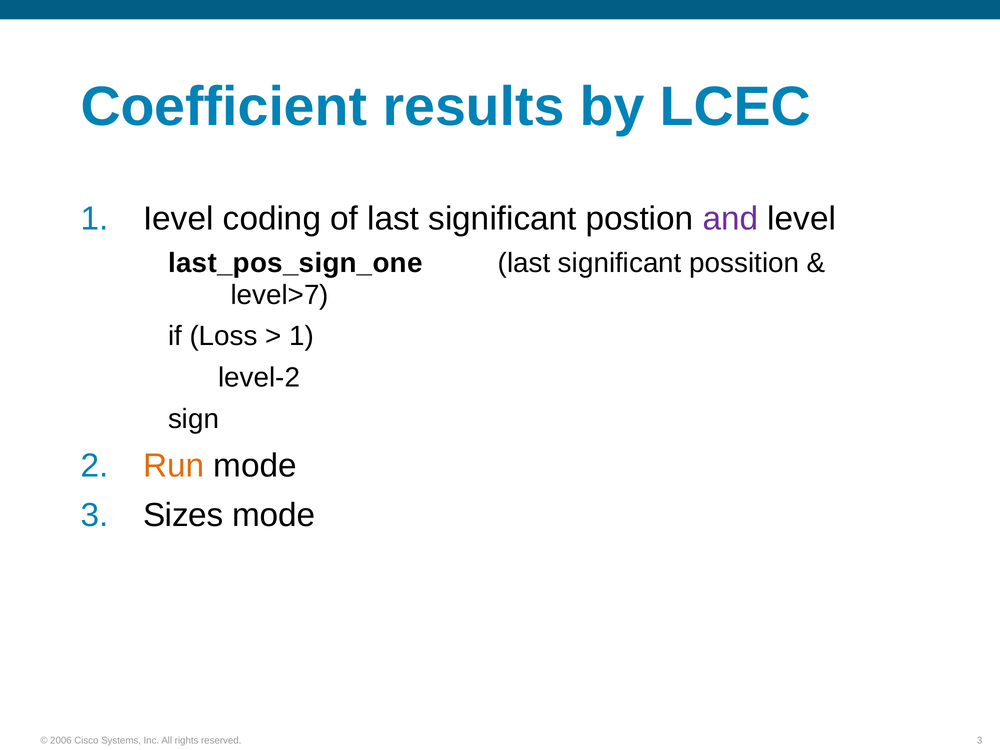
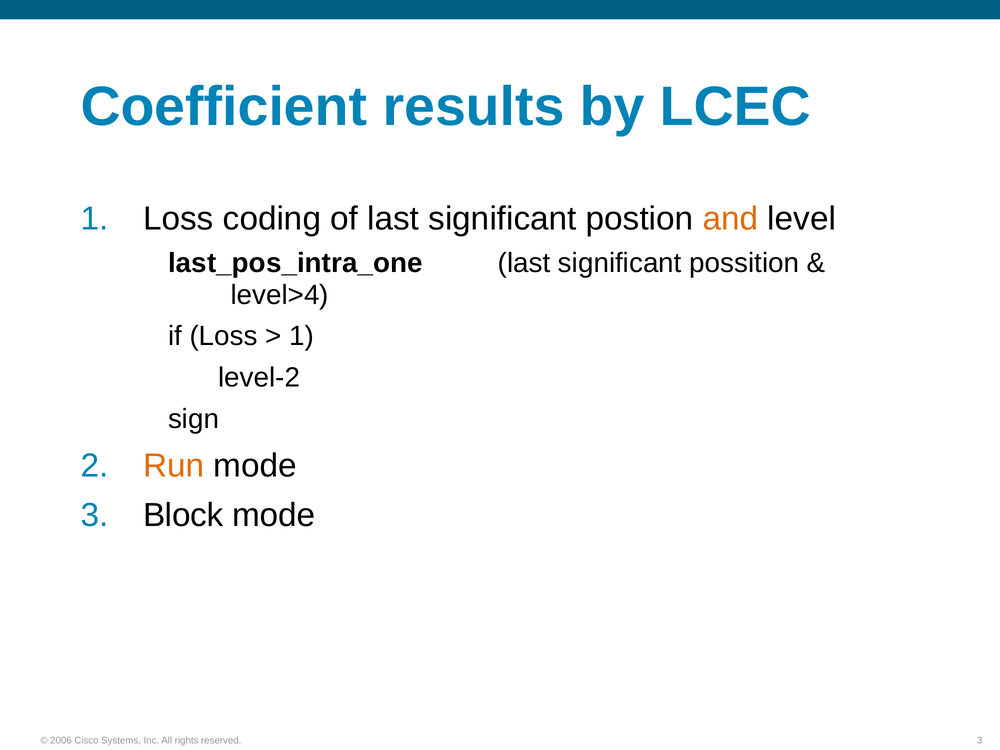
1 Ievel: Ievel -> Loss
and colour: purple -> orange
last_pos_sign_one: last_pos_sign_one -> last_pos_intra_one
level>7: level>7 -> level>4
Sizes: Sizes -> Block
